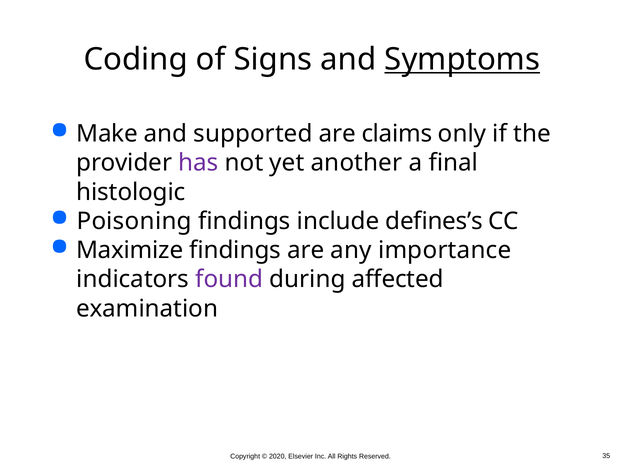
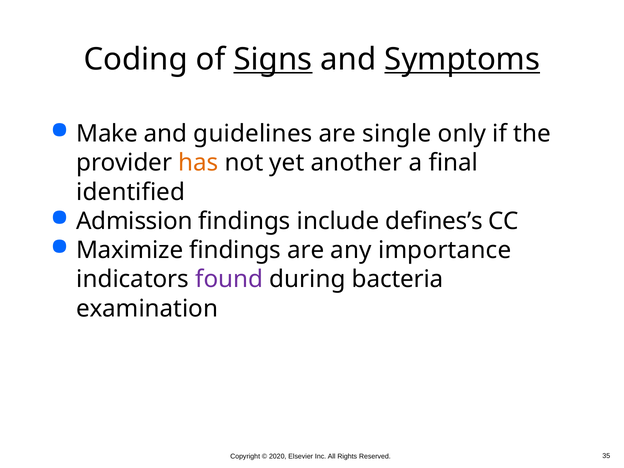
Signs underline: none -> present
supported: supported -> guidelines
claims: claims -> single
has colour: purple -> orange
histologic: histologic -> identified
Poisoning: Poisoning -> Admission
affected: affected -> bacteria
